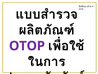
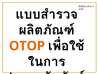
OTOP colour: purple -> orange
